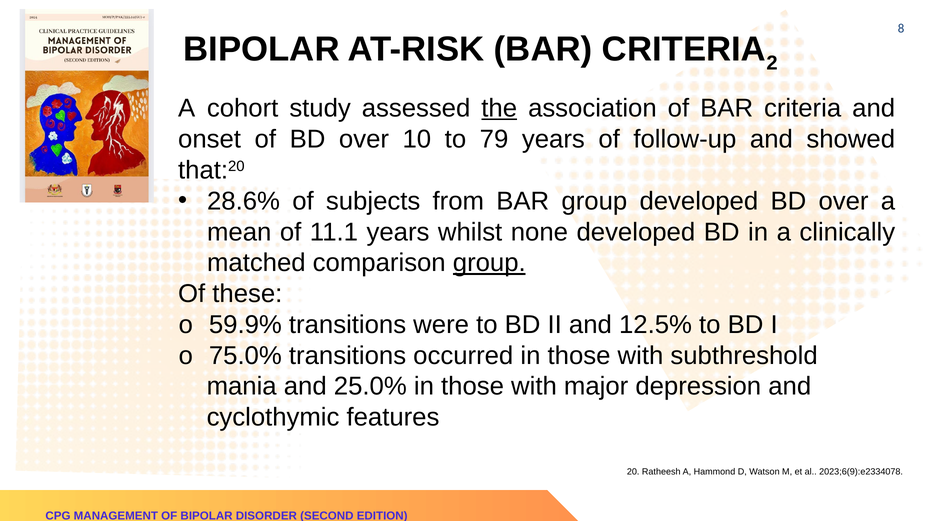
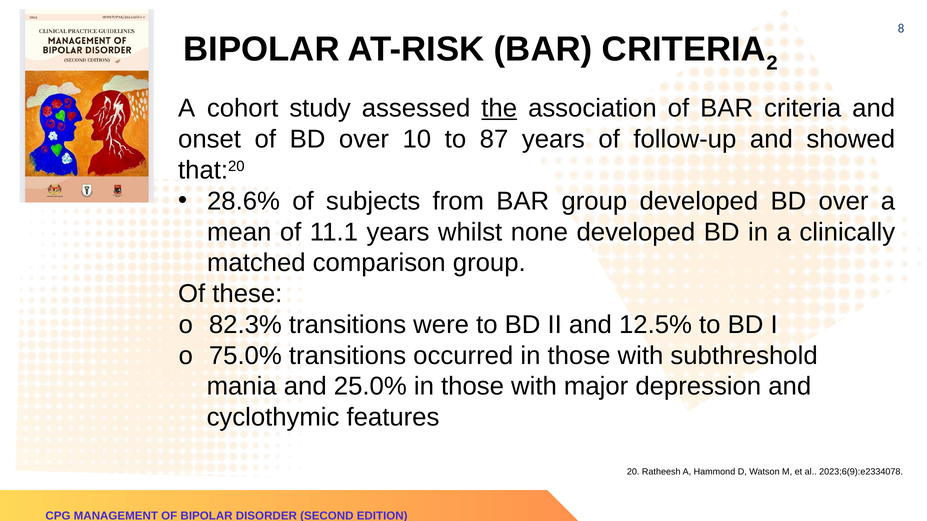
79: 79 -> 87
group at (489, 263) underline: present -> none
59.9%: 59.9% -> 82.3%
